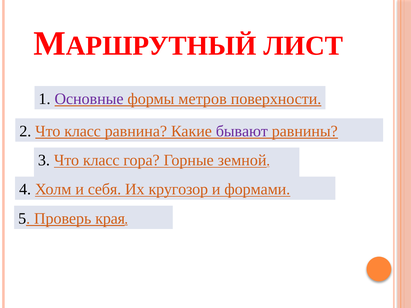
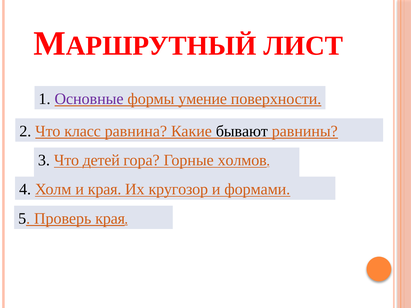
метров: метров -> умение
бывают colour: purple -> black
3 Что класс: класс -> детей
земной: земной -> холмов
и себя: себя -> края
